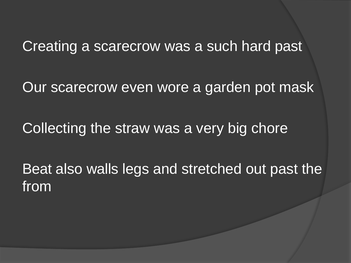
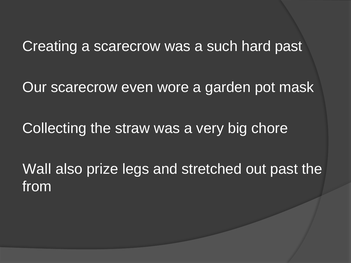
Beat: Beat -> Wall
walls: walls -> prize
